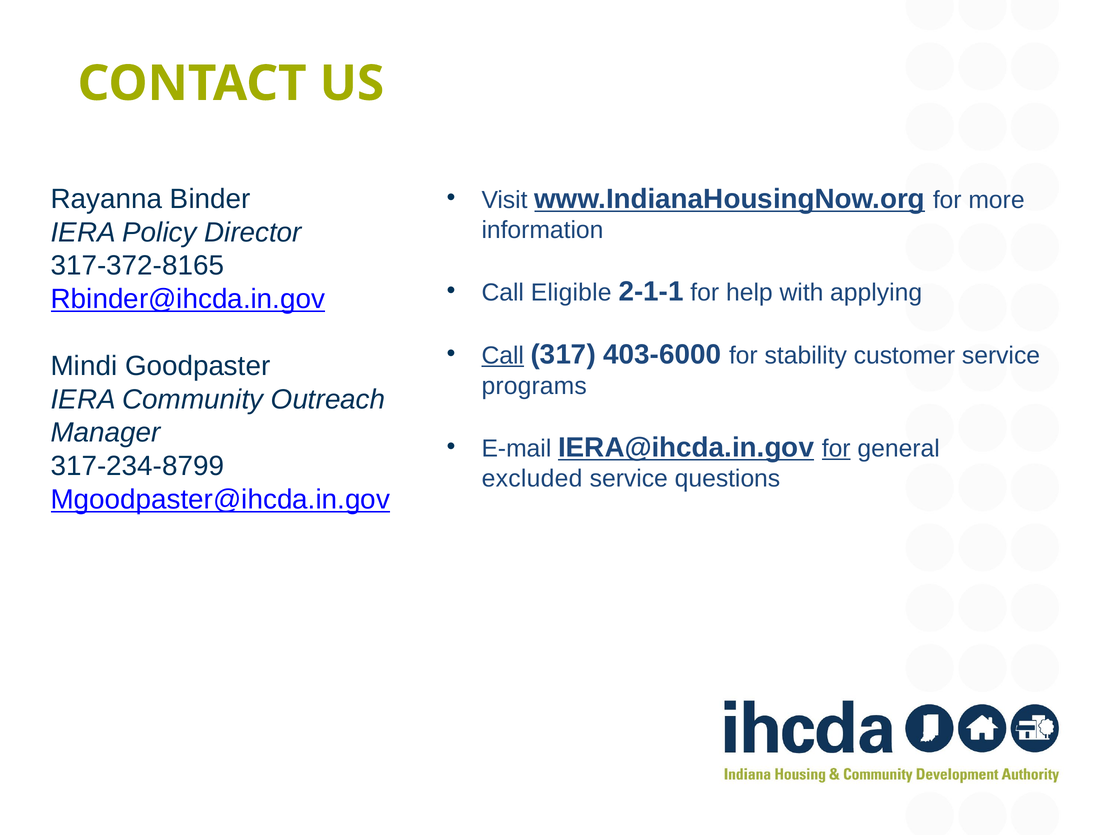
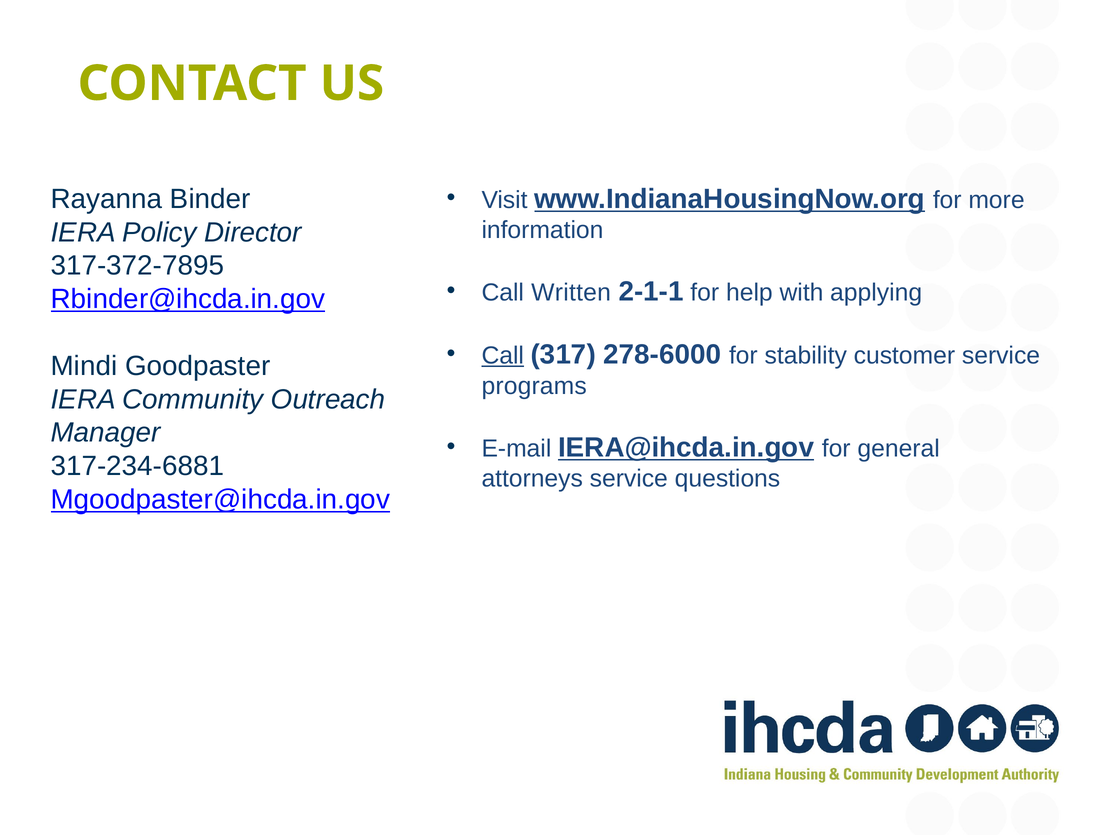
317-372-8165: 317-372-8165 -> 317-372-7895
Eligible: Eligible -> Written
403-6000: 403-6000 -> 278-6000
for at (836, 449) underline: present -> none
317-234-8799: 317-234-8799 -> 317-234-6881
excluded: excluded -> attorneys
